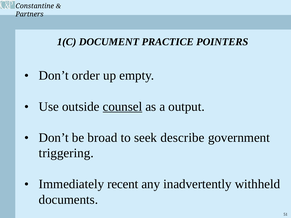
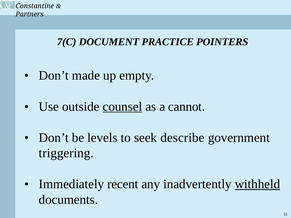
1(C: 1(C -> 7(C
order: order -> made
output: output -> cannot
broad: broad -> levels
withheld underline: none -> present
